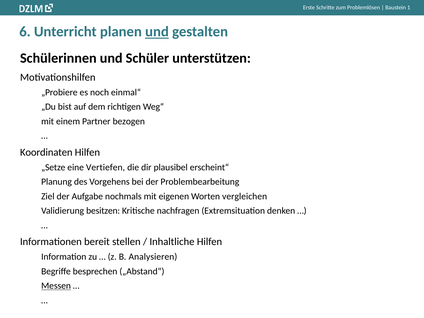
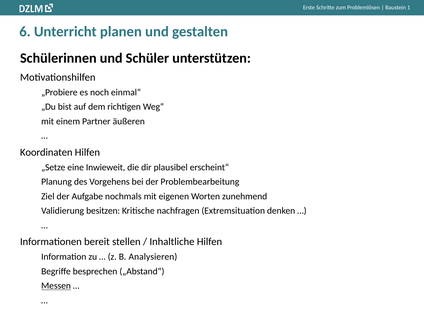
und at (157, 32) underline: present -> none
bezogen: bezogen -> äußeren
Vertiefen: Vertiefen -> Inwieweit
vergleichen: vergleichen -> zunehmend
